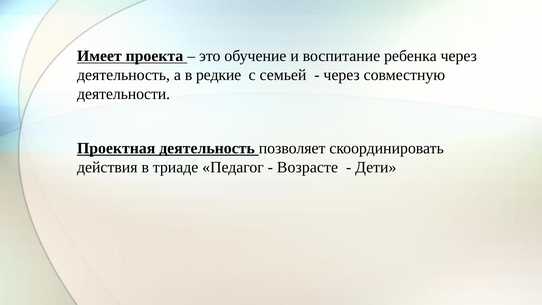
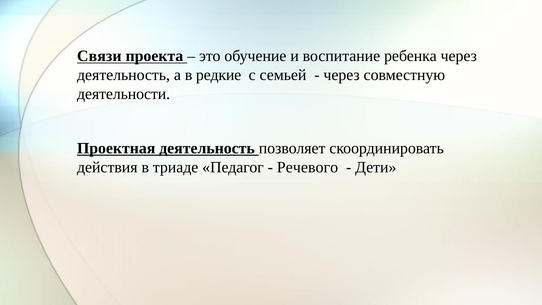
Имеет: Имеет -> Связи
Возрасте: Возрасте -> Речевого
